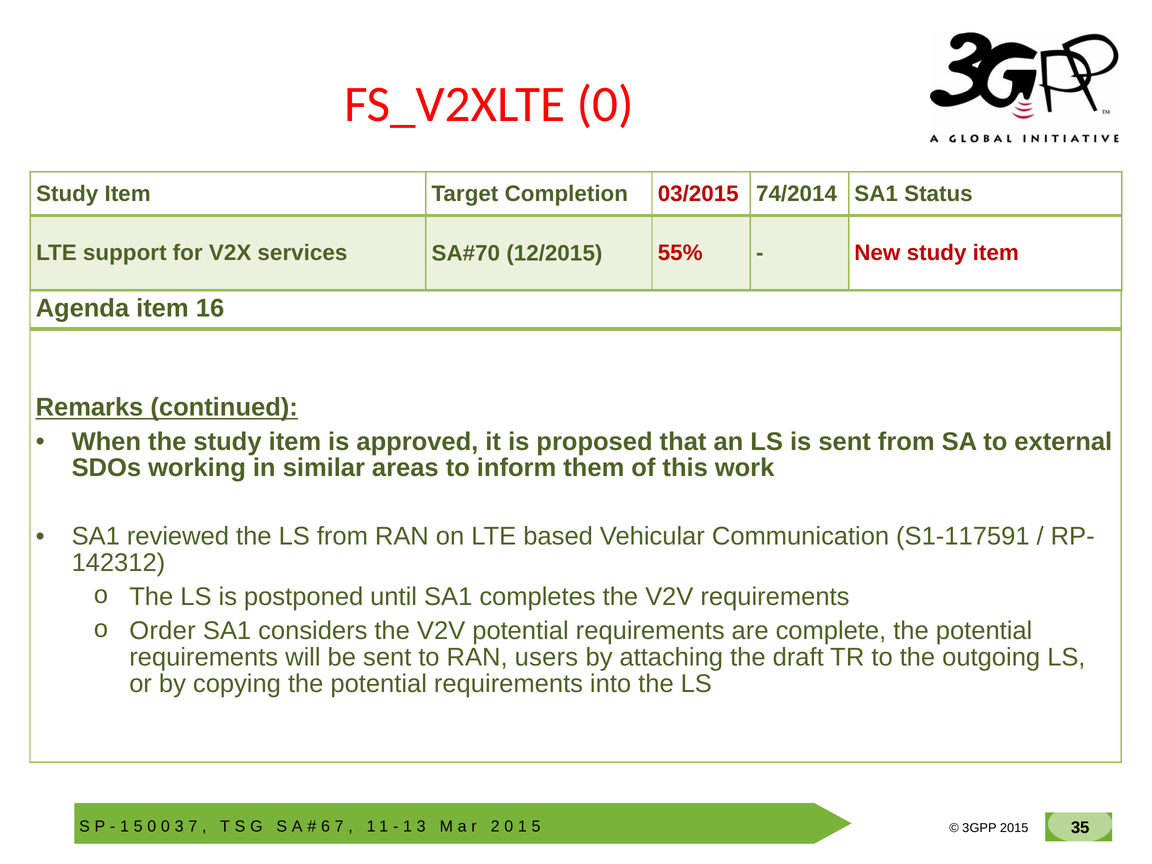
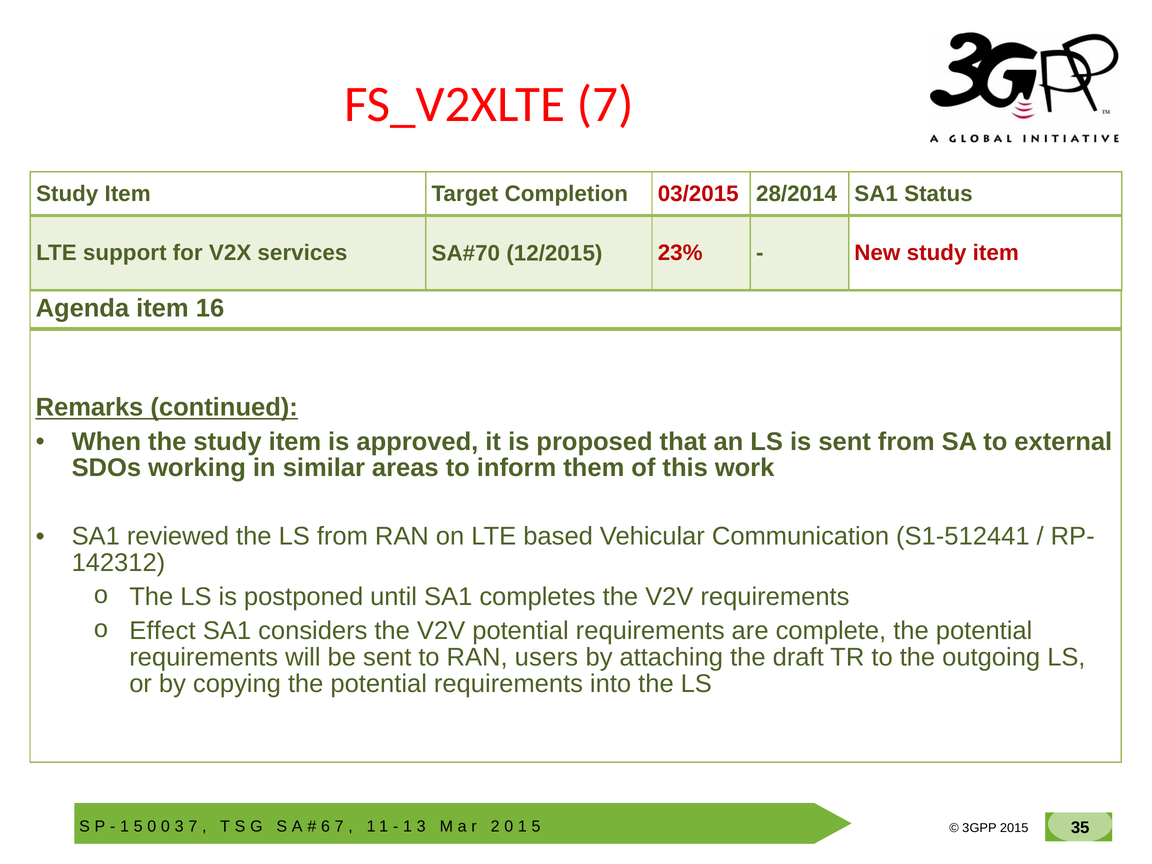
FS_V2XLTE 0: 0 -> 7
74/2014: 74/2014 -> 28/2014
55%: 55% -> 23%
S1-117591: S1-117591 -> S1-512441
Order: Order -> Effect
